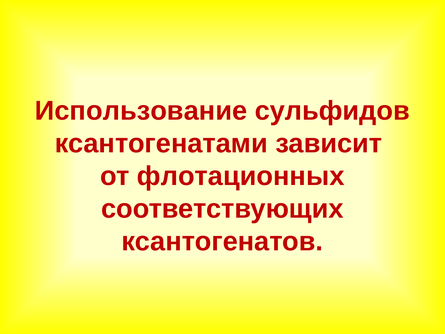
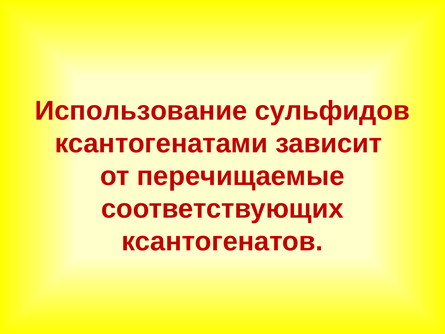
флотационных: флотационных -> перечищаемые
